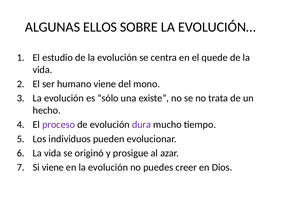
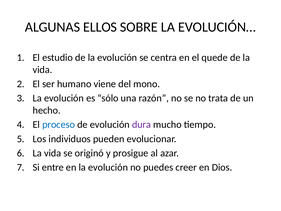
existe: existe -> razón
proceso colour: purple -> blue
Si viene: viene -> entre
